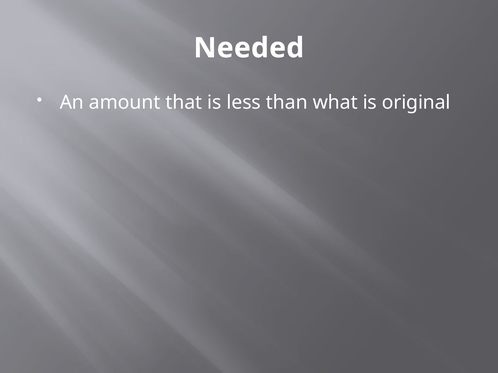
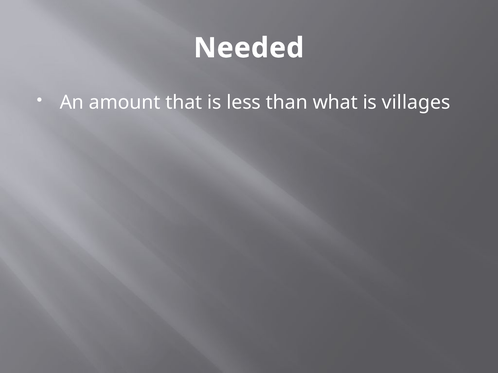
original: original -> villages
